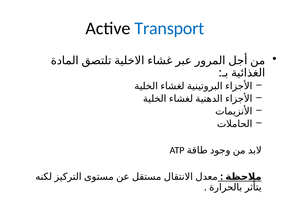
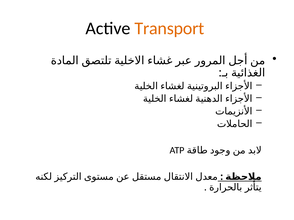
Transport colour: blue -> orange
